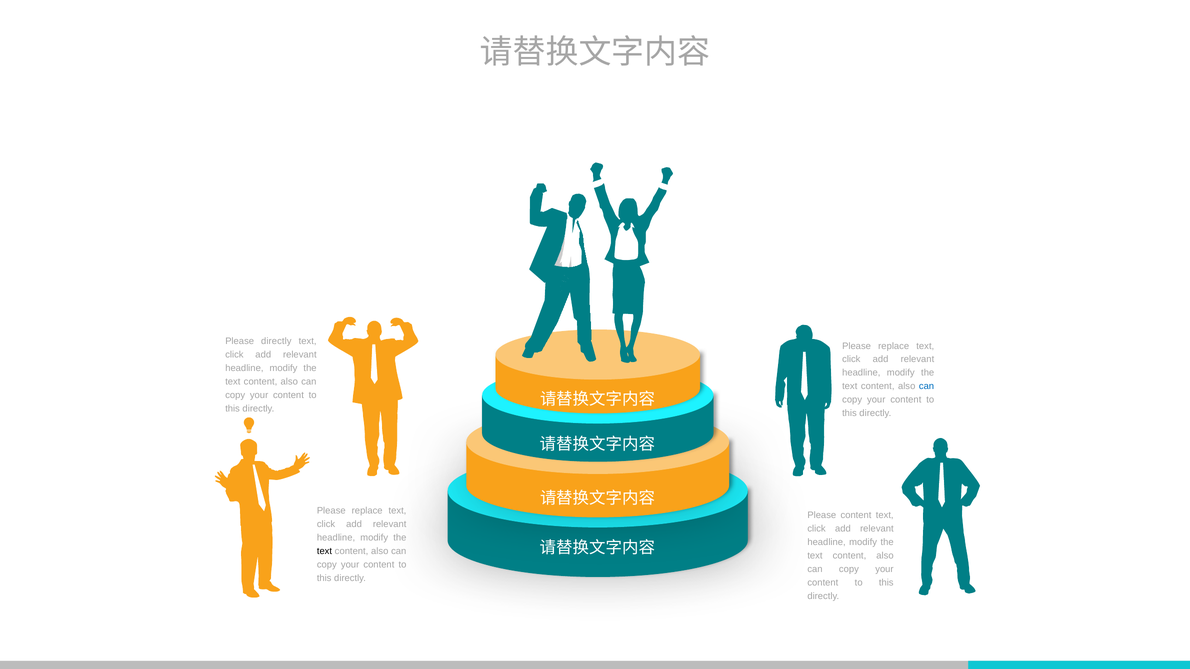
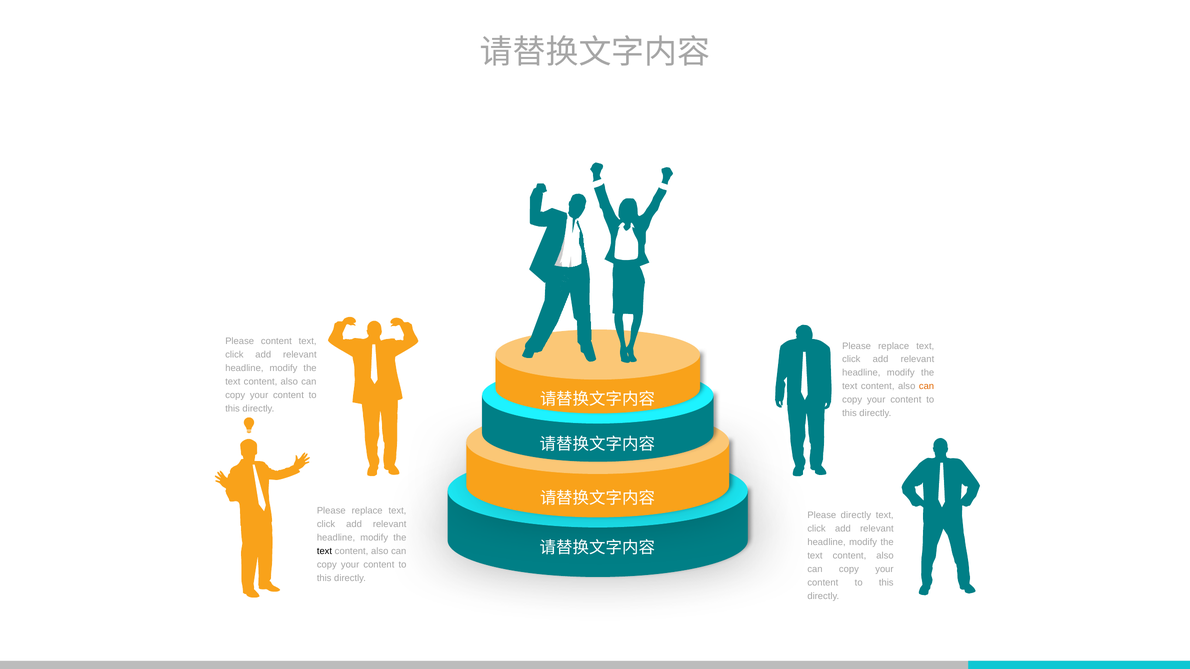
Please directly: directly -> content
can at (927, 387) colour: blue -> orange
Please content: content -> directly
